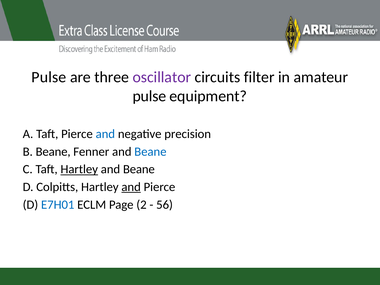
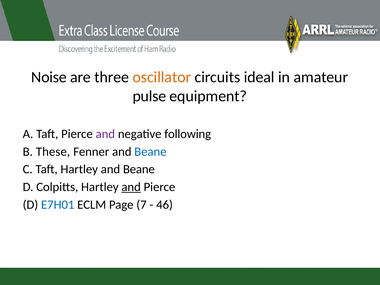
Pulse at (49, 77): Pulse -> Noise
oscillator colour: purple -> orange
filter: filter -> ideal
and at (105, 134) colour: blue -> purple
precision: precision -> following
B Beane: Beane -> These
Hartley at (79, 169) underline: present -> none
2: 2 -> 7
56: 56 -> 46
